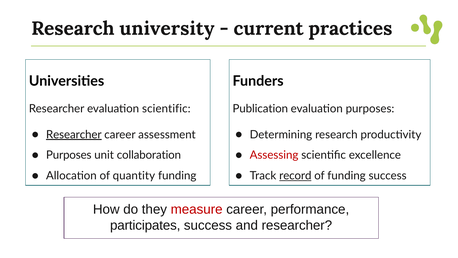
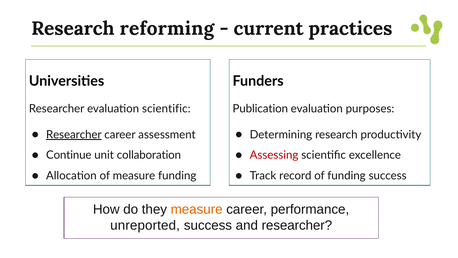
university: university -> reforming
Purposes at (69, 155): Purposes -> Continue
of quantity: quantity -> measure
record underline: present -> none
measure at (197, 209) colour: red -> orange
participates: participates -> unreported
